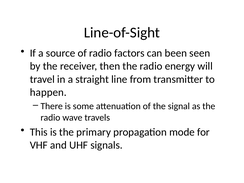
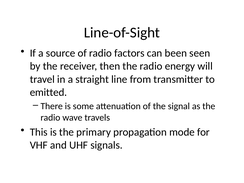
happen: happen -> emitted
